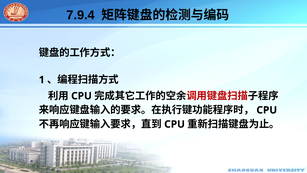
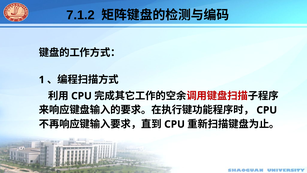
7.9.4: 7.9.4 -> 7.1.2
